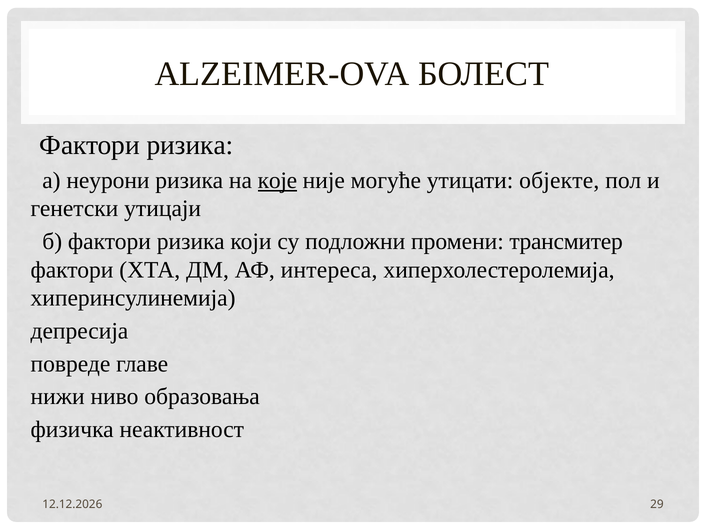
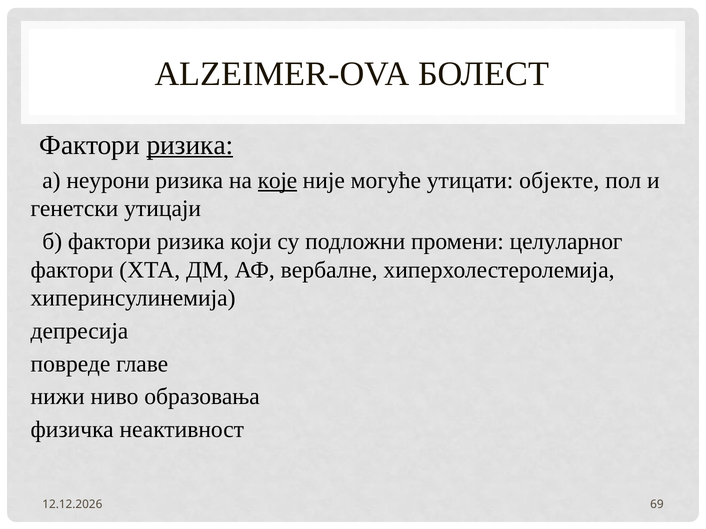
ризика at (190, 145) underline: none -> present
трансмитер: трансмитер -> целуларног
интереса: интереса -> вербалне
29: 29 -> 69
